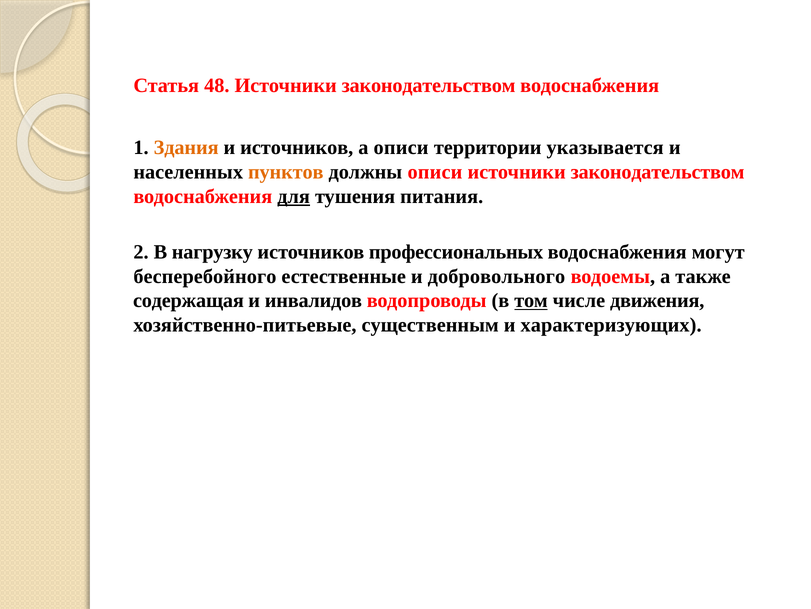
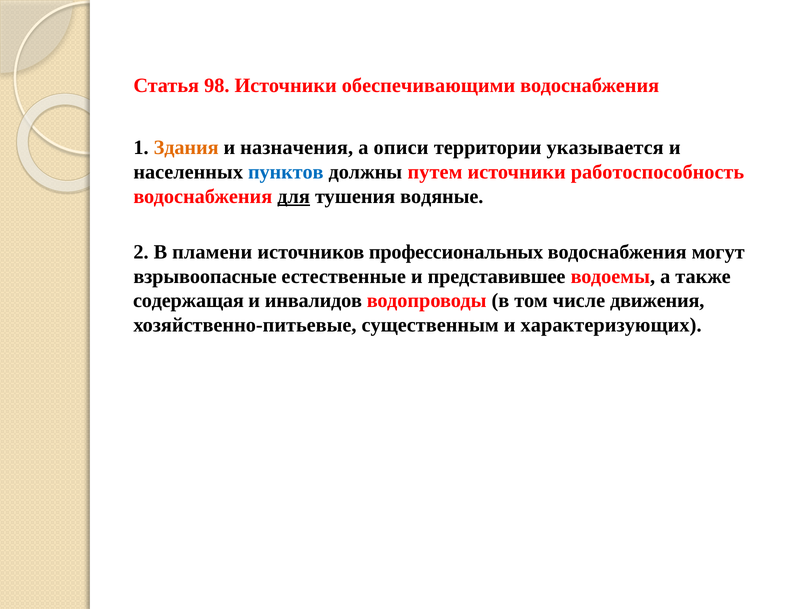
48: 48 -> 98
законодательством at (429, 85): законодательством -> обеспечивающими
и источников: источников -> назначения
пунктов colour: orange -> blue
должны описи: описи -> путем
законодательством at (658, 172): законодательством -> работоспособность
питания: питания -> водяные
нагрузку: нагрузку -> пламени
бесперебойного: бесперебойного -> взрывоопасные
добровольного: добровольного -> представившее
том underline: present -> none
